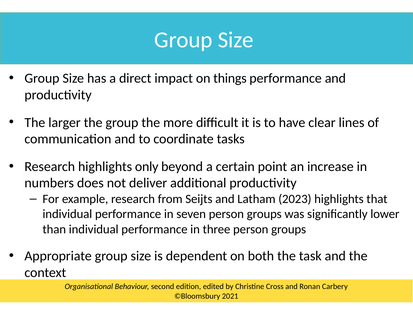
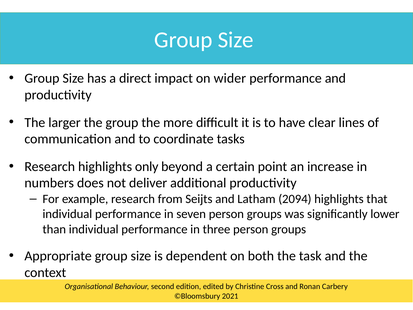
things: things -> wider
2023: 2023 -> 2094
